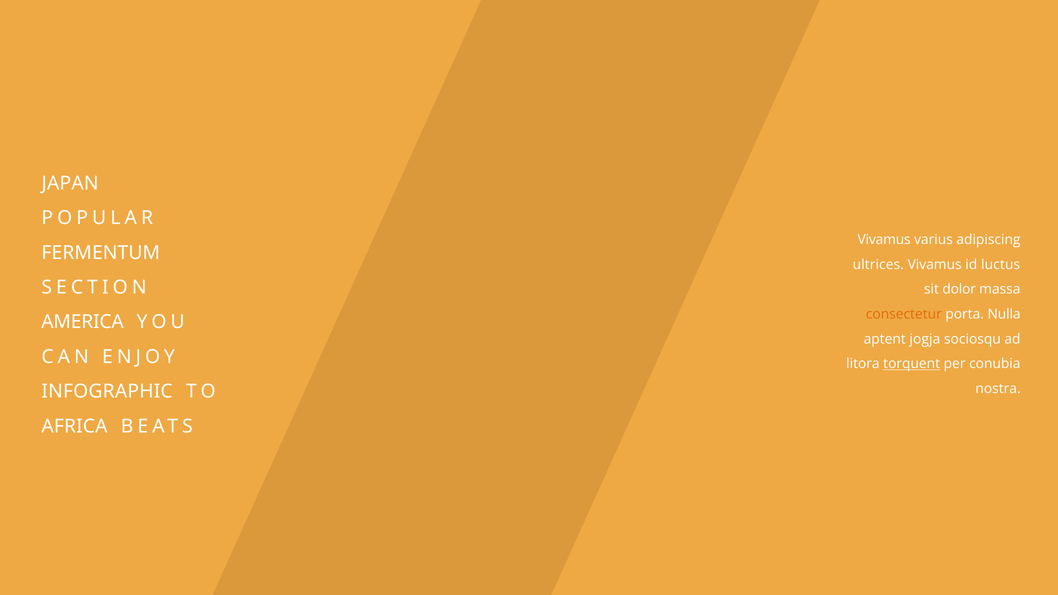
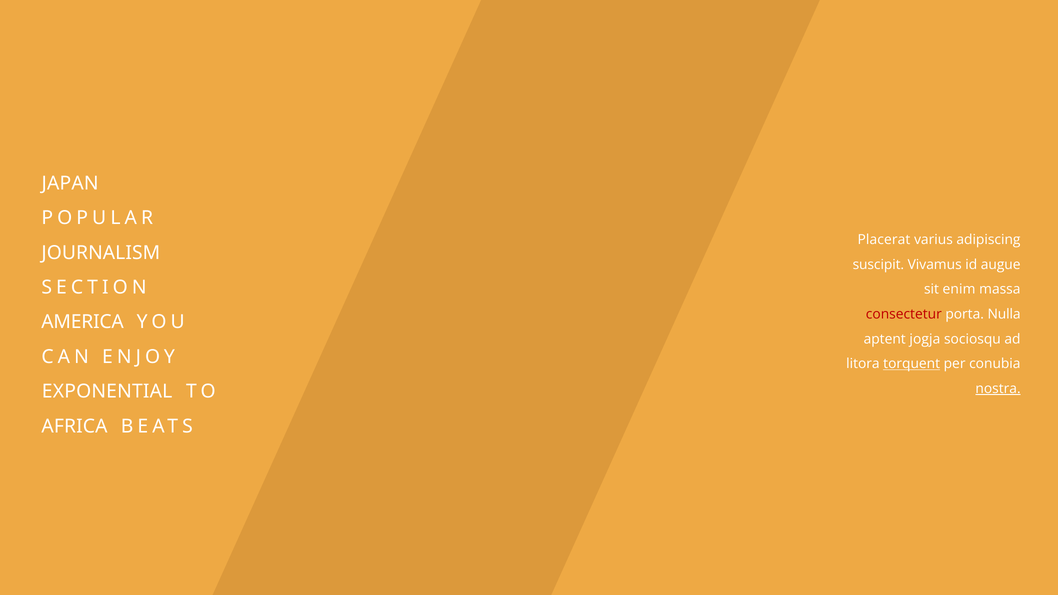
Vivamus at (884, 240): Vivamus -> Placerat
FERMENTUM: FERMENTUM -> JOURNALISM
ultrices: ultrices -> suscipit
luctus: luctus -> augue
dolor: dolor -> enim
consectetur colour: orange -> red
nostra underline: none -> present
INFOGRAPHIC: INFOGRAPHIC -> EXPONENTIAL
